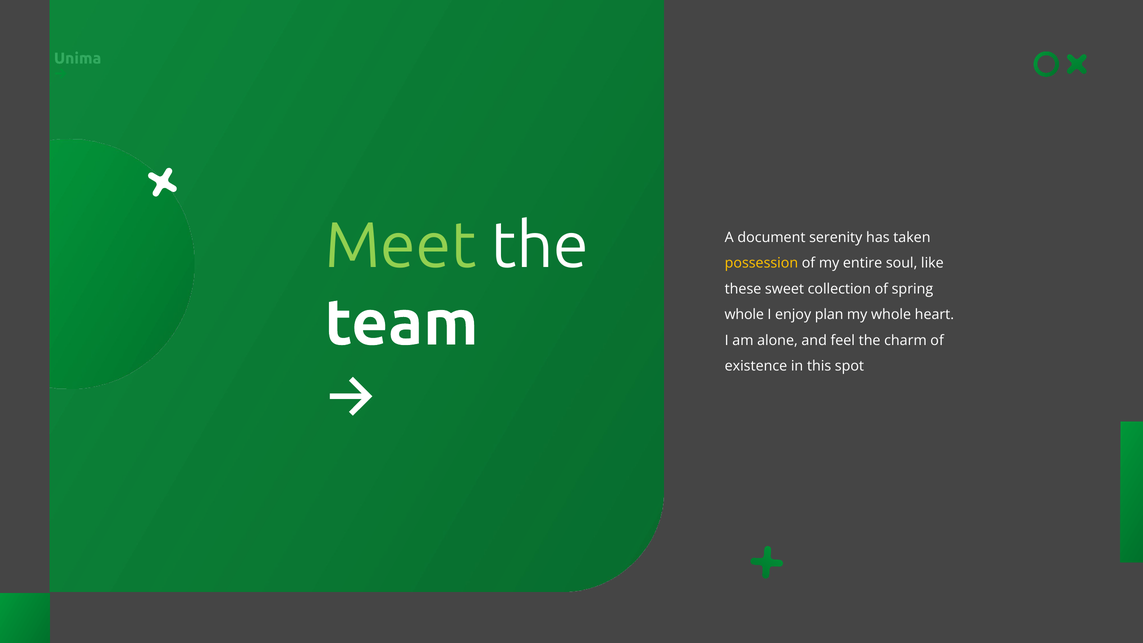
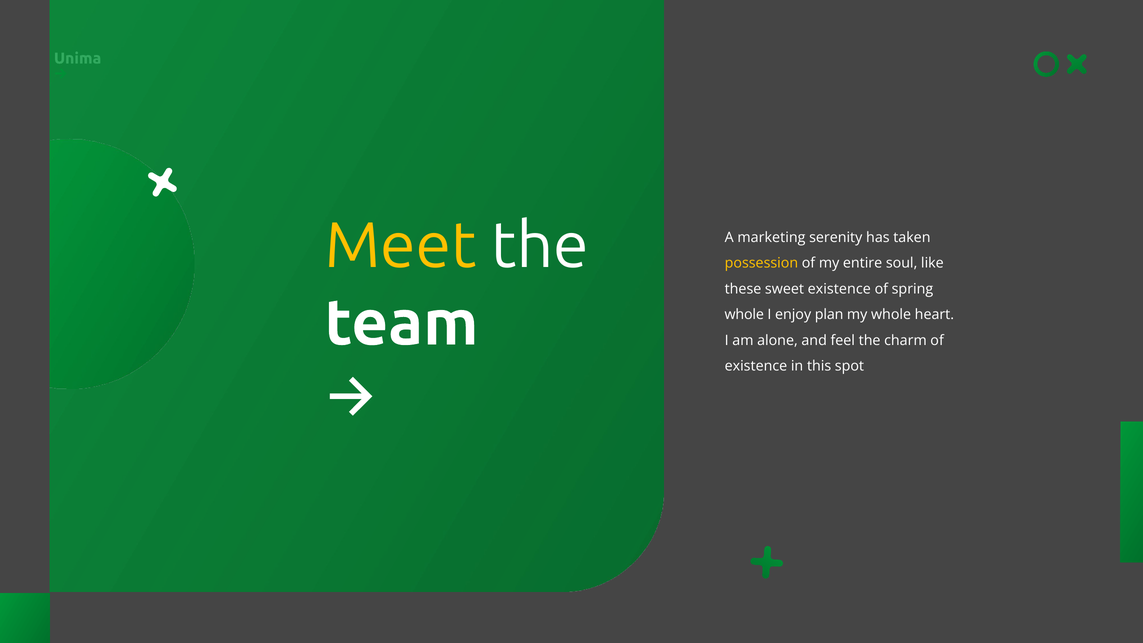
Meet colour: light green -> yellow
document: document -> marketing
sweet collection: collection -> existence
